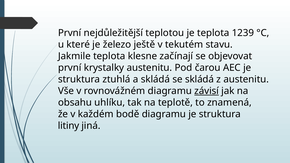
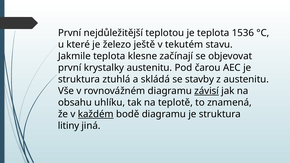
1239: 1239 -> 1536
se skládá: skládá -> stavby
každém underline: none -> present
